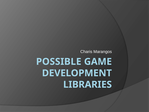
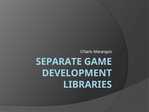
POSSIBLE: POSSIBLE -> SEPARATE
